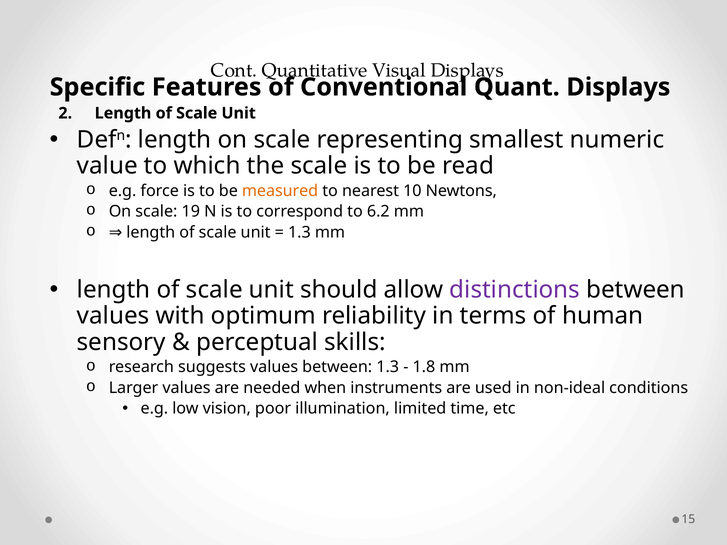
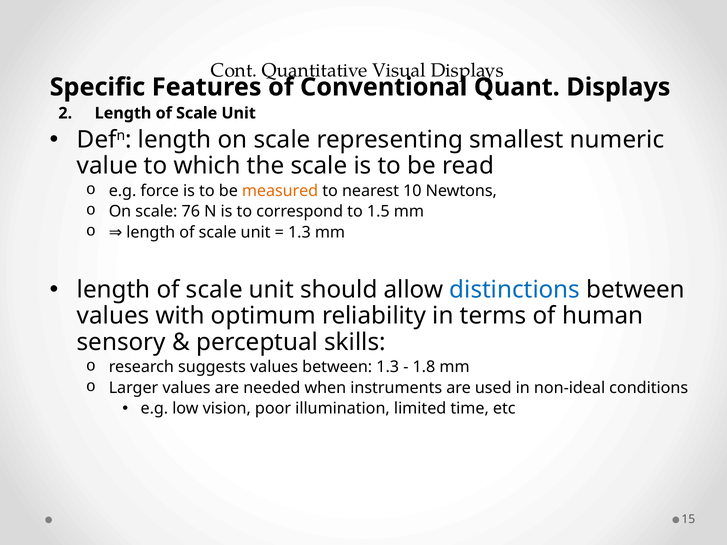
19: 19 -> 76
6.2: 6.2 -> 1.5
distinctions colour: purple -> blue
